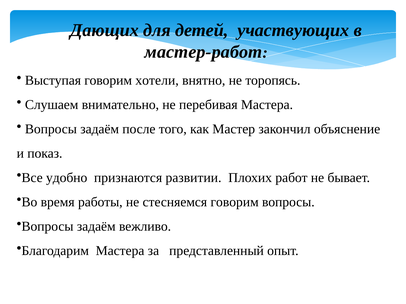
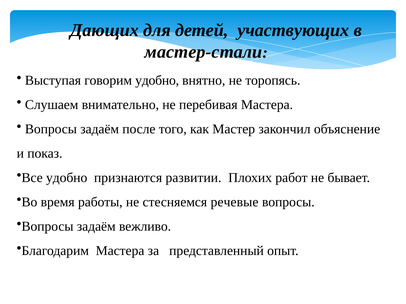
мастер-работ: мастер-работ -> мастер-стали
говорим хотели: хотели -> удобно
стесняемся говорим: говорим -> речевые
